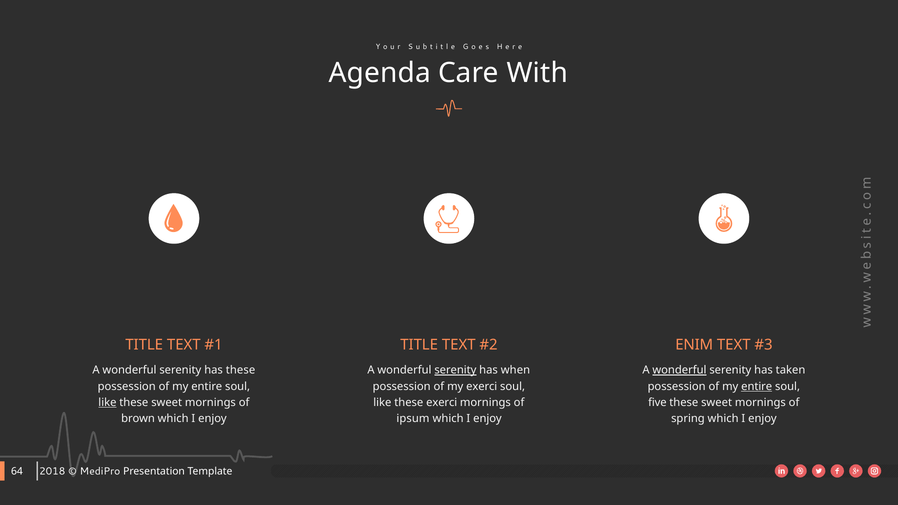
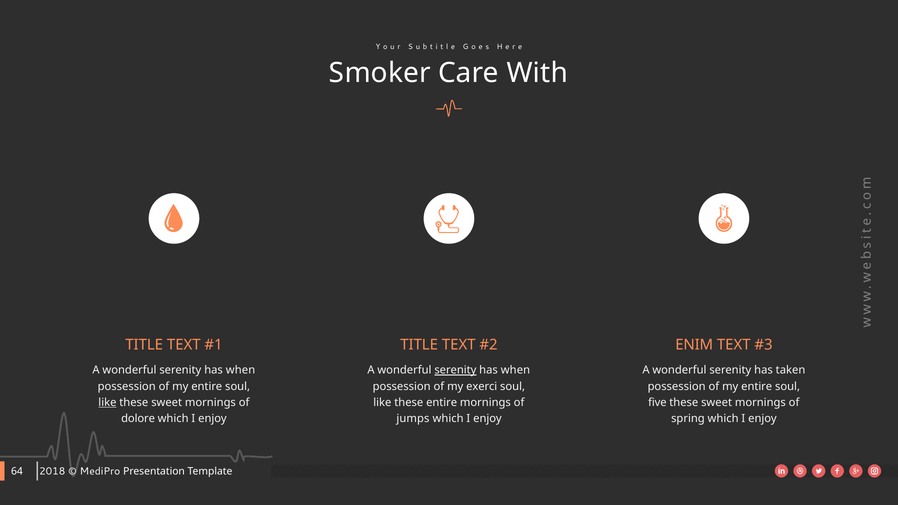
Agenda: Agenda -> Smoker
these at (241, 370): these -> when
wonderful at (679, 370) underline: present -> none
entire at (757, 386) underline: present -> none
these exerci: exerci -> entire
brown: brown -> dolore
ipsum: ipsum -> jumps
